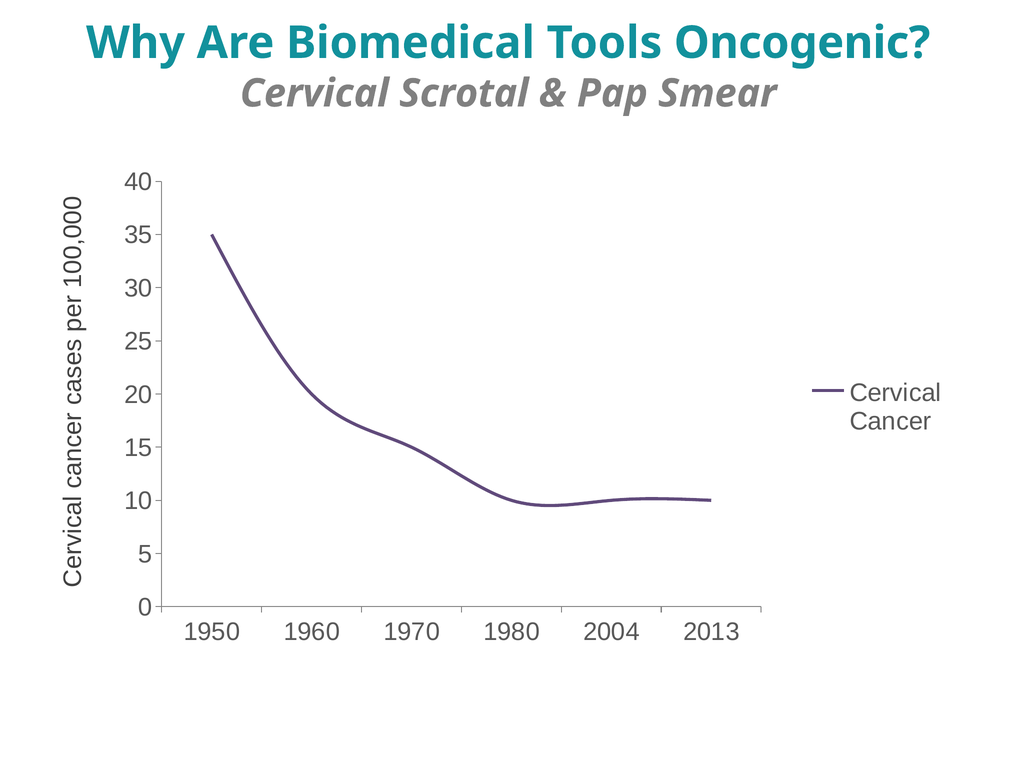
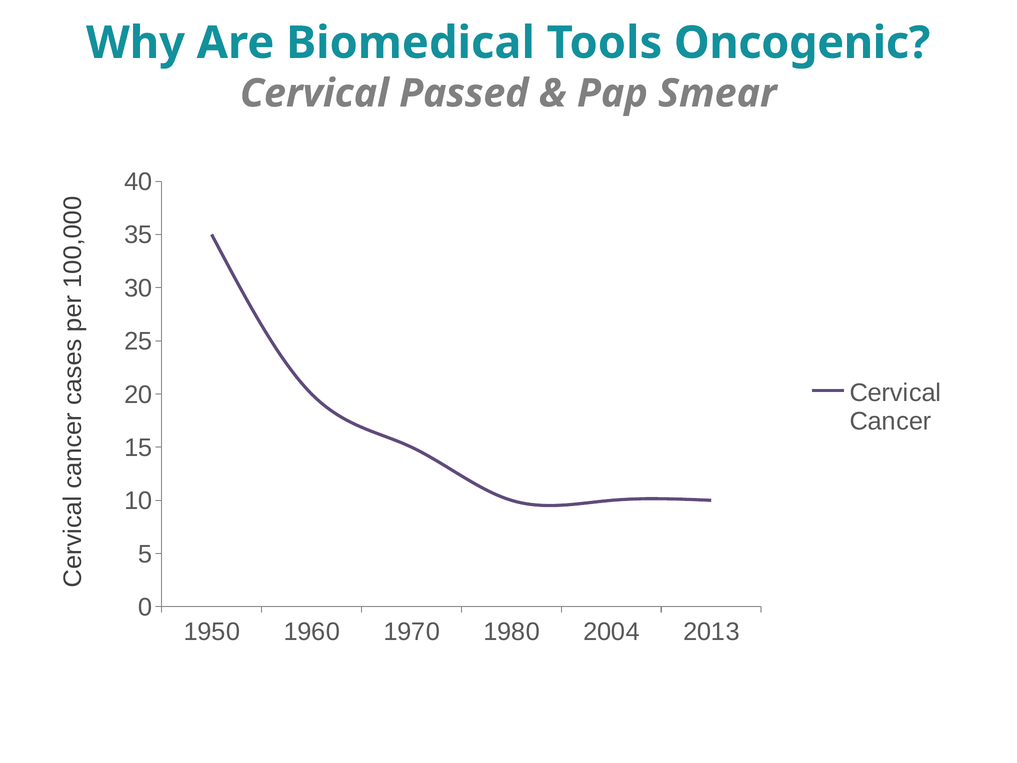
Scrotal: Scrotal -> Passed
